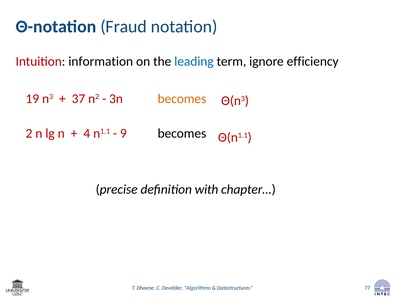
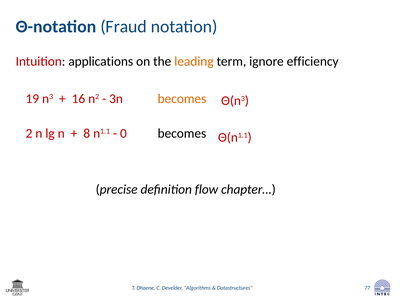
information: information -> applications
leading colour: blue -> orange
37: 37 -> 16
4: 4 -> 8
9: 9 -> 0
with: with -> flow
